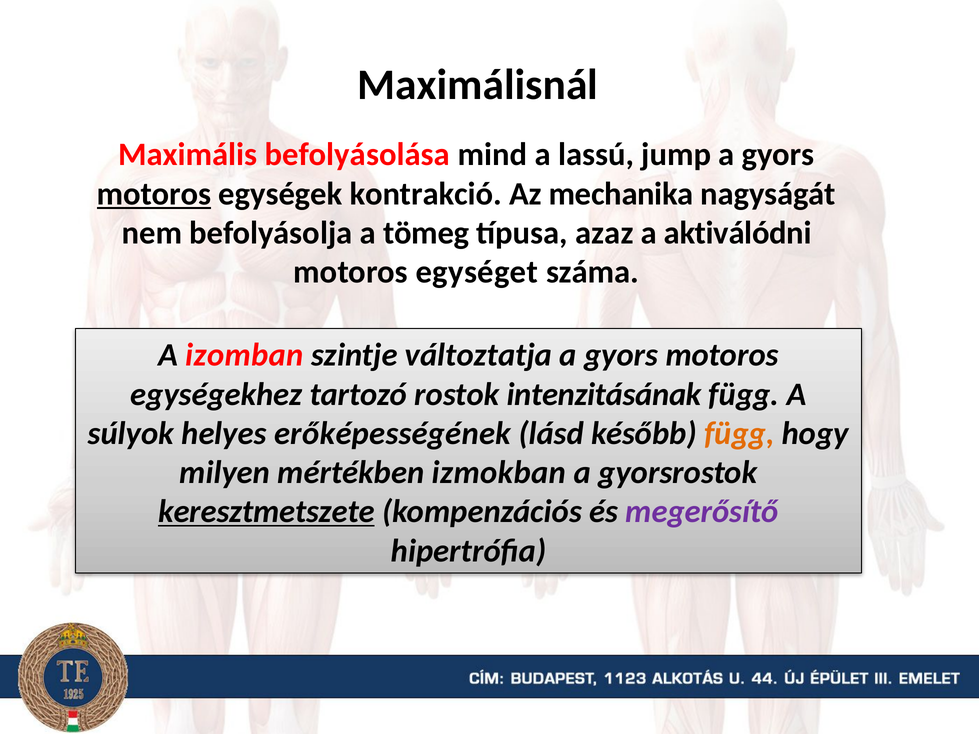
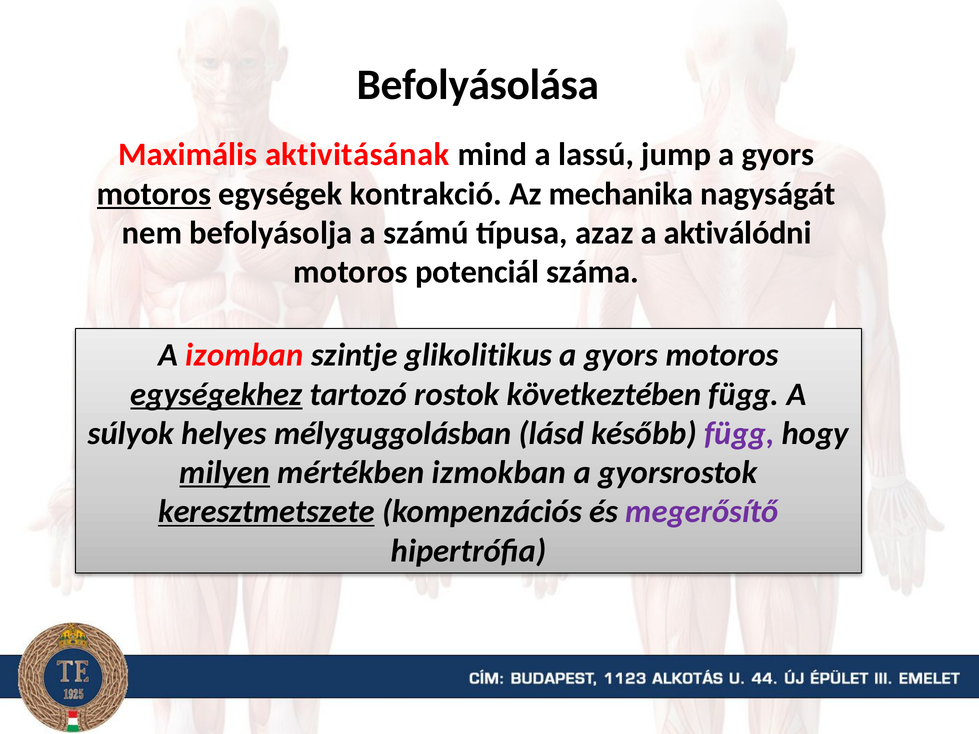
Maximálisnál: Maximálisnál -> Befolyásolása
befolyásolása: befolyásolása -> aktivitásának
tömeg: tömeg -> számú
egységet: egységet -> potenciál
változtatja: változtatja -> glikolitikus
egységekhez underline: none -> present
intenzitásának: intenzitásának -> következtében
erőképességének: erőképességének -> mélyguggolásban
függ at (739, 434) colour: orange -> purple
milyen underline: none -> present
